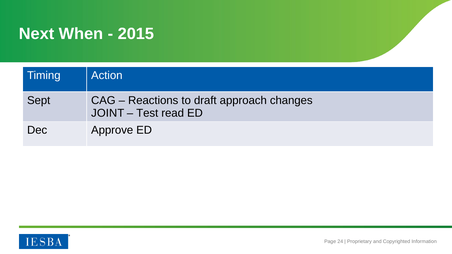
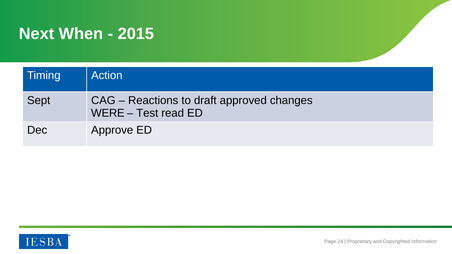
approach: approach -> approved
JOINT: JOINT -> WERE
